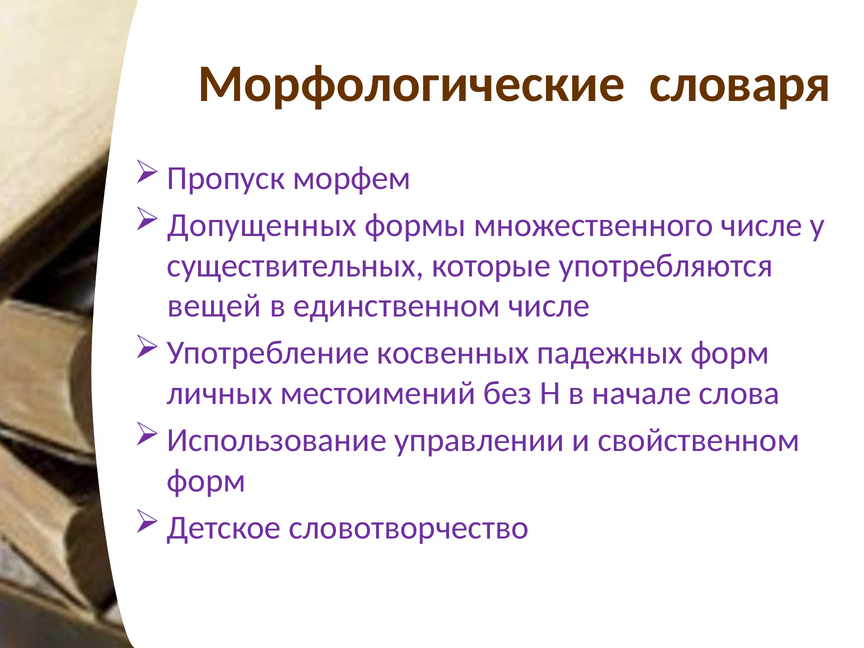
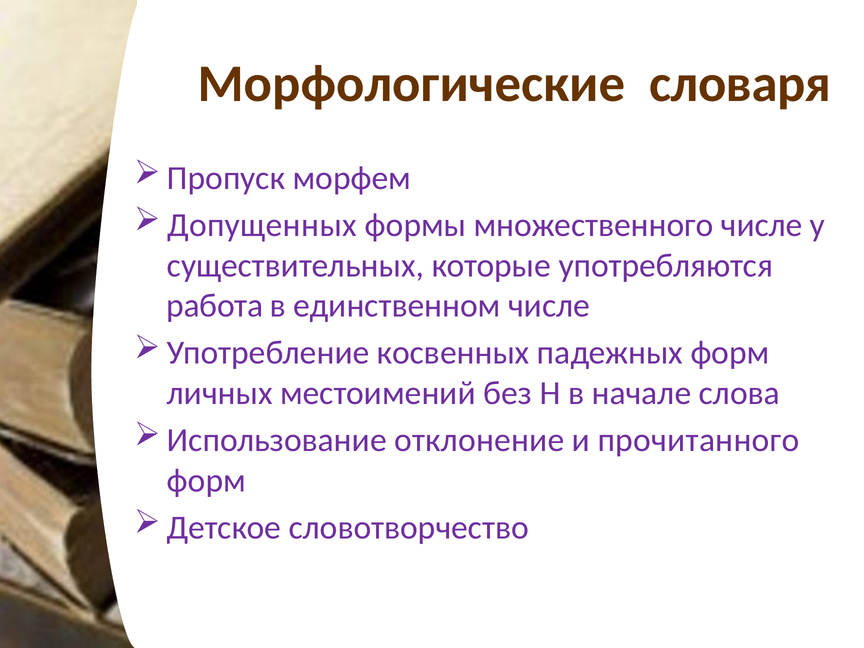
вещей: вещей -> работа
управлении: управлении -> отклонение
свойственном: свойственном -> прочитанного
